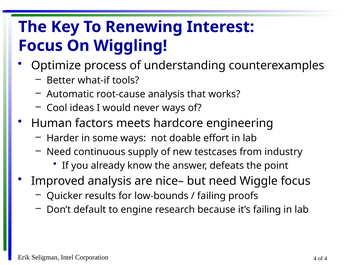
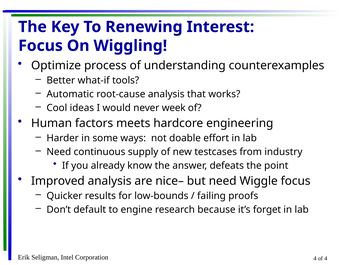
never ways: ways -> week
it’s failing: failing -> forget
